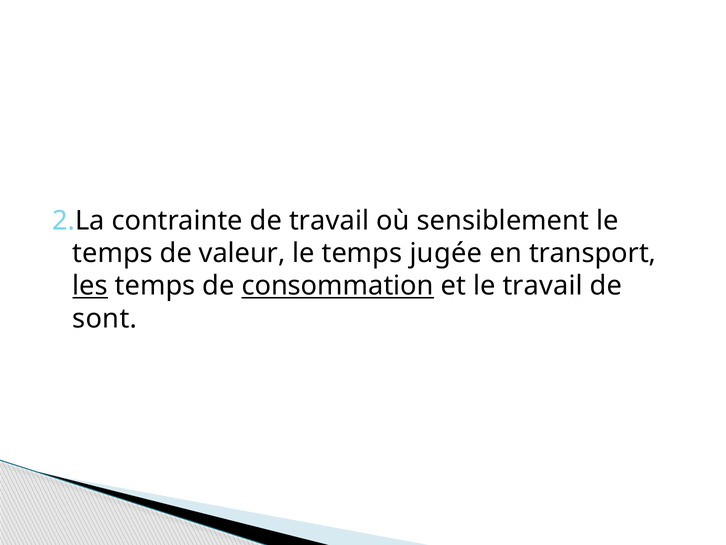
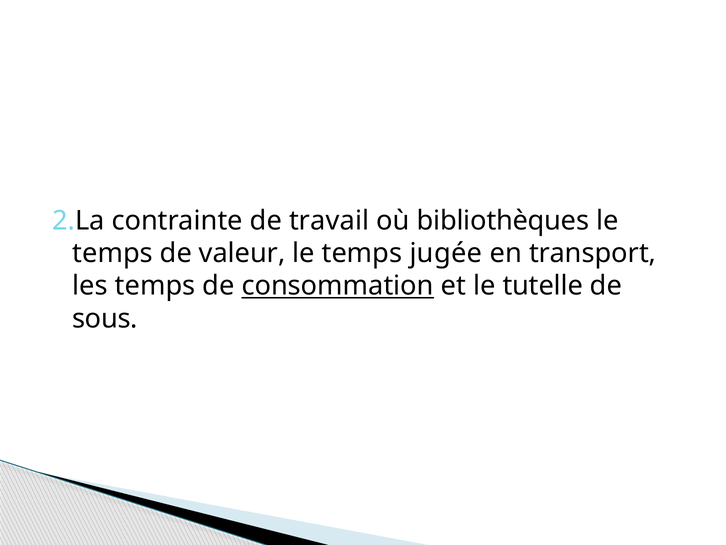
sensiblement: sensiblement -> bibliothèques
les underline: present -> none
le travail: travail -> tutelle
sont: sont -> sous
